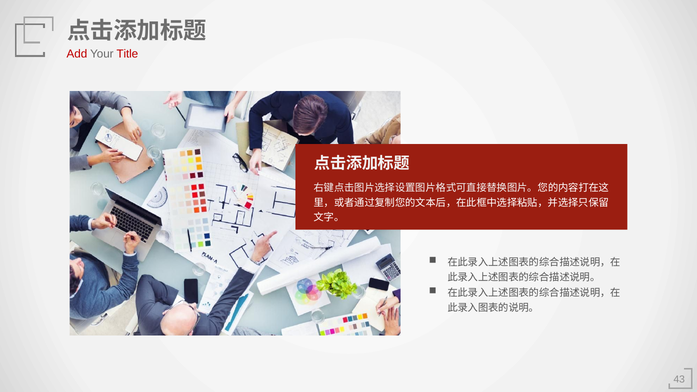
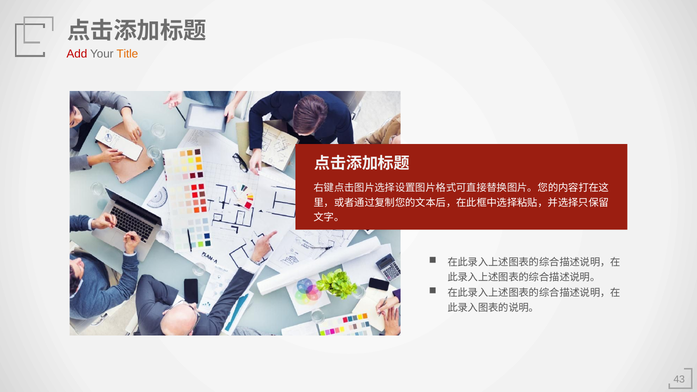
Title colour: red -> orange
